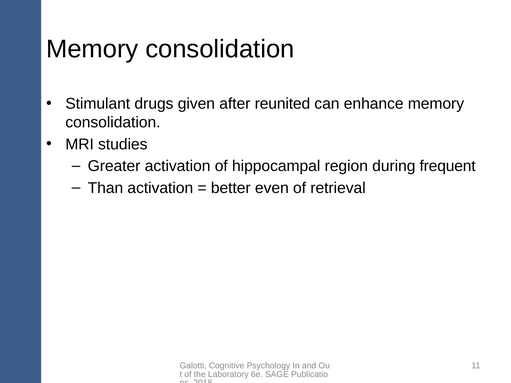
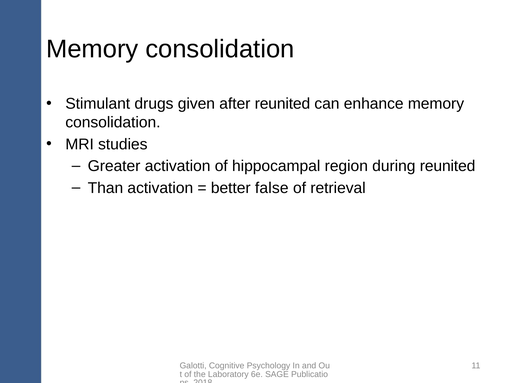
during frequent: frequent -> reunited
even: even -> false
